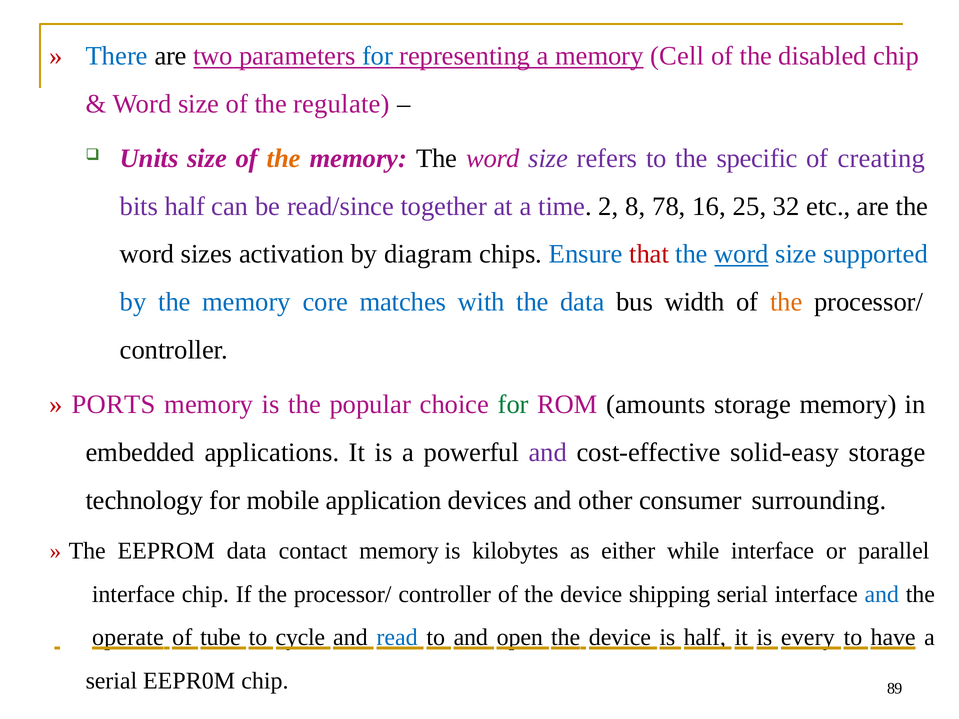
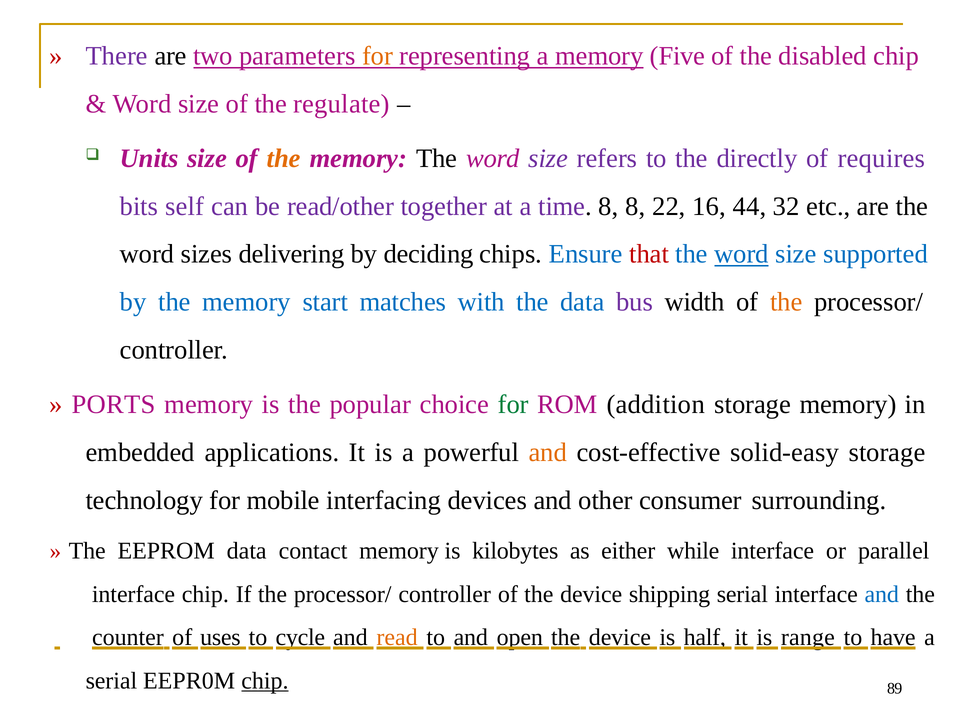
There colour: blue -> purple
for at (378, 56) colour: blue -> orange
Cell: Cell -> Five
specific: specific -> directly
creating: creating -> requires
bits half: half -> self
read/since: read/since -> read/other
time 2: 2 -> 8
78: 78 -> 22
25: 25 -> 44
activation: activation -> delivering
diagram: diagram -> deciding
core: core -> start
bus colour: black -> purple
amounts: amounts -> addition
and at (548, 452) colour: purple -> orange
application: application -> interfacing
operate: operate -> counter
tube: tube -> uses
read colour: blue -> orange
every: every -> range
chip at (265, 681) underline: none -> present
